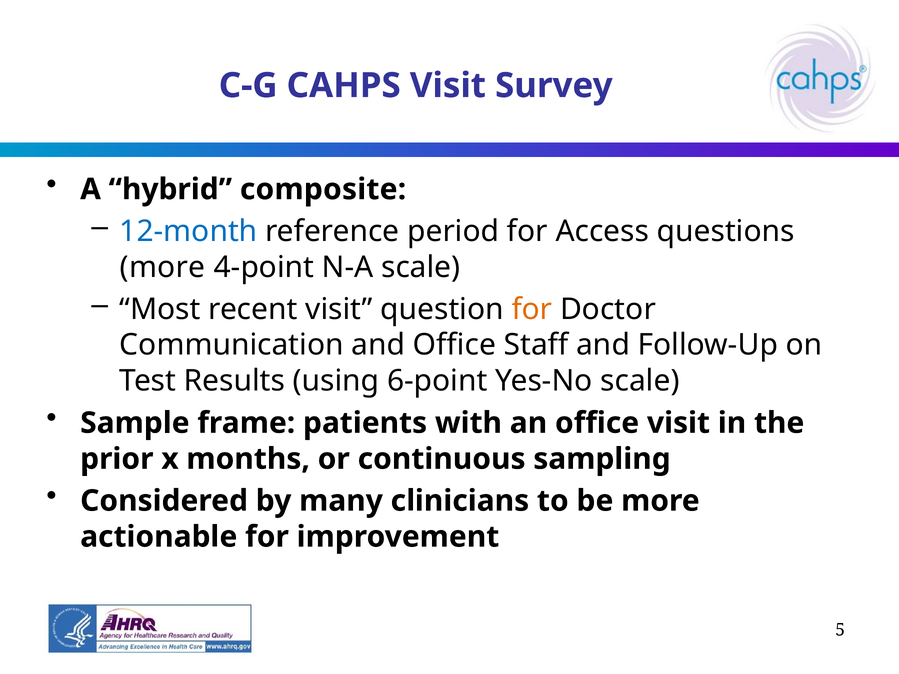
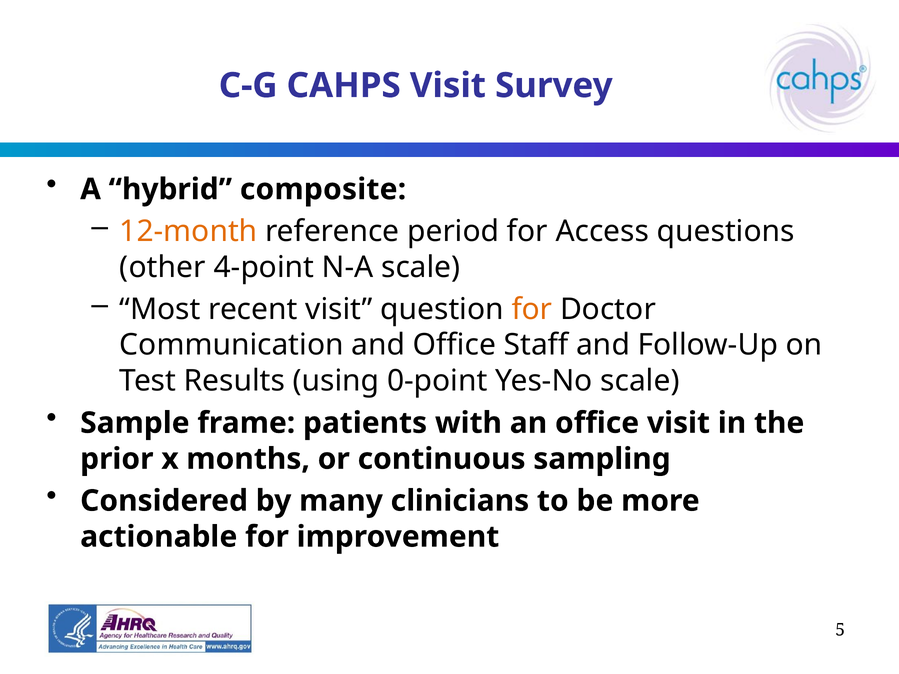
12-month colour: blue -> orange
more at (163, 267): more -> other
6-point: 6-point -> 0-point
